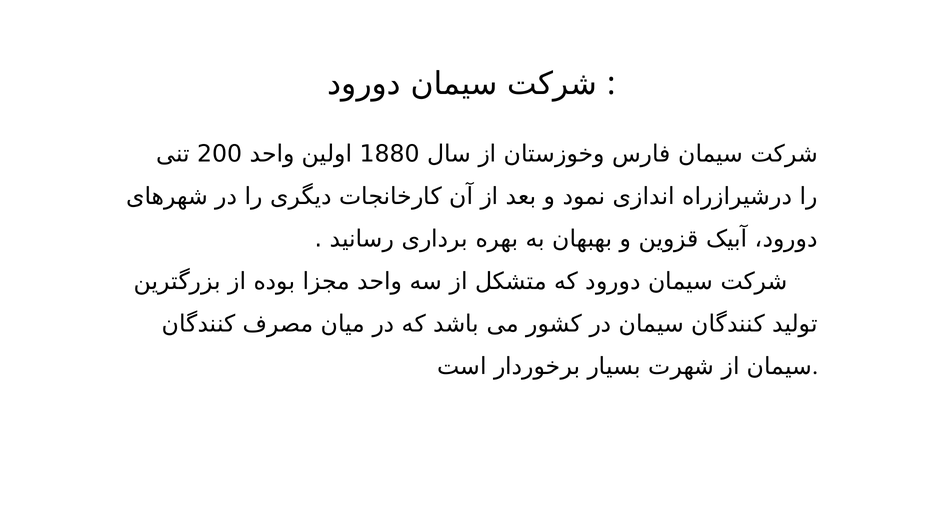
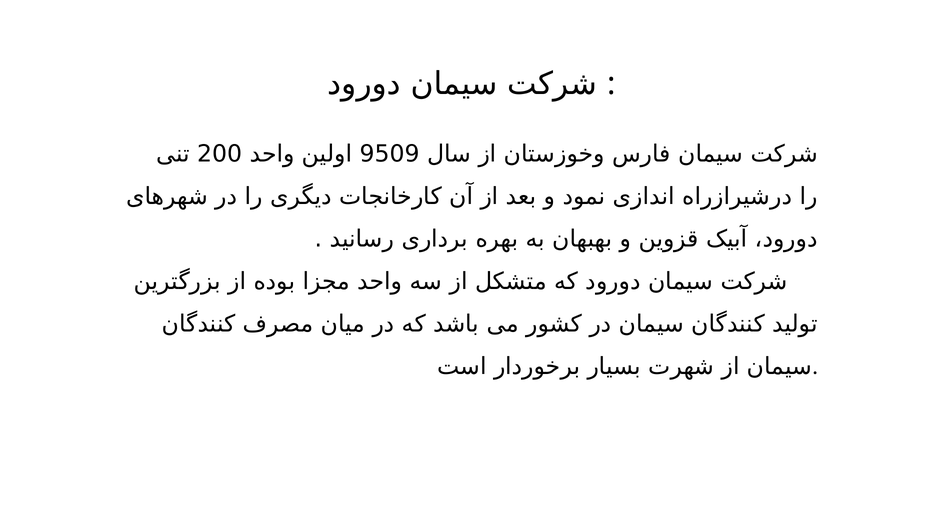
1880: 1880 -> 9509
